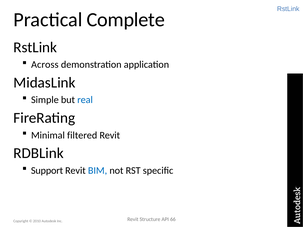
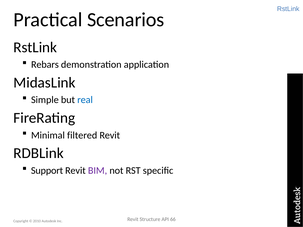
Complete: Complete -> Scenarios
Across: Across -> Rebars
BIM colour: blue -> purple
